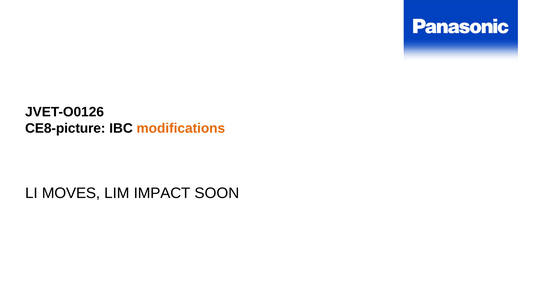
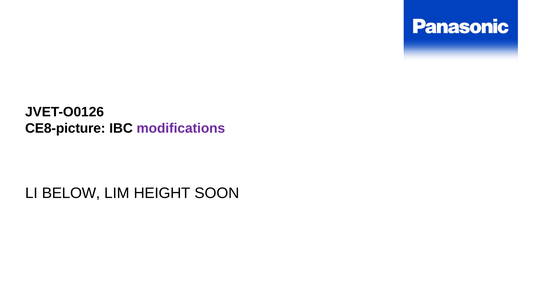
modifications colour: orange -> purple
MOVES: MOVES -> BELOW
IMPACT: IMPACT -> HEIGHT
